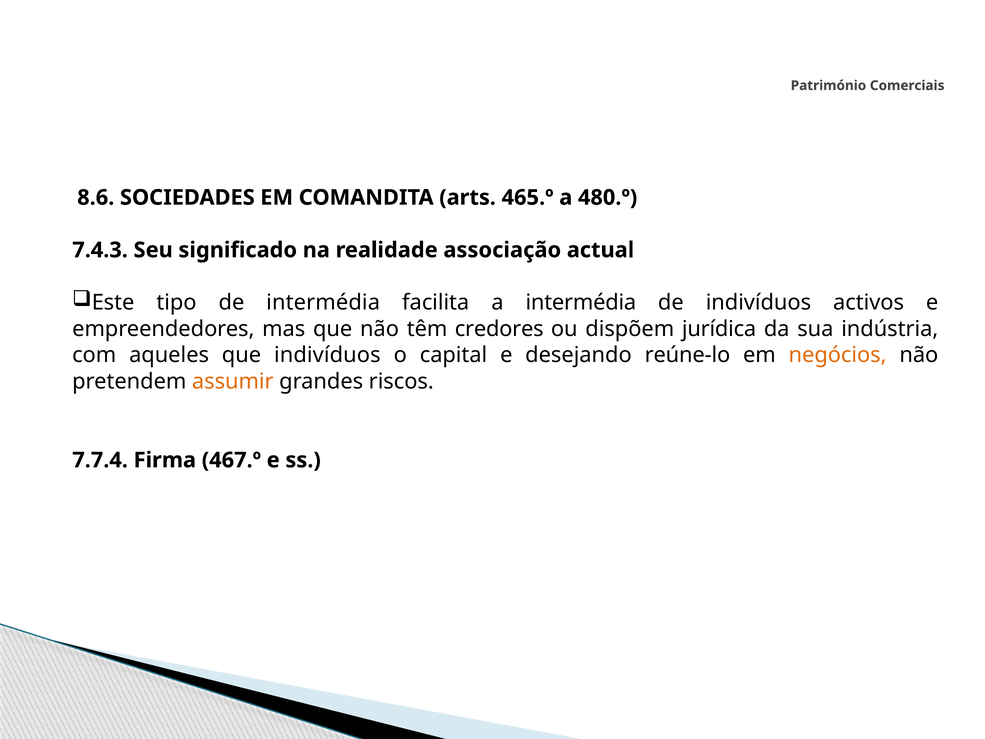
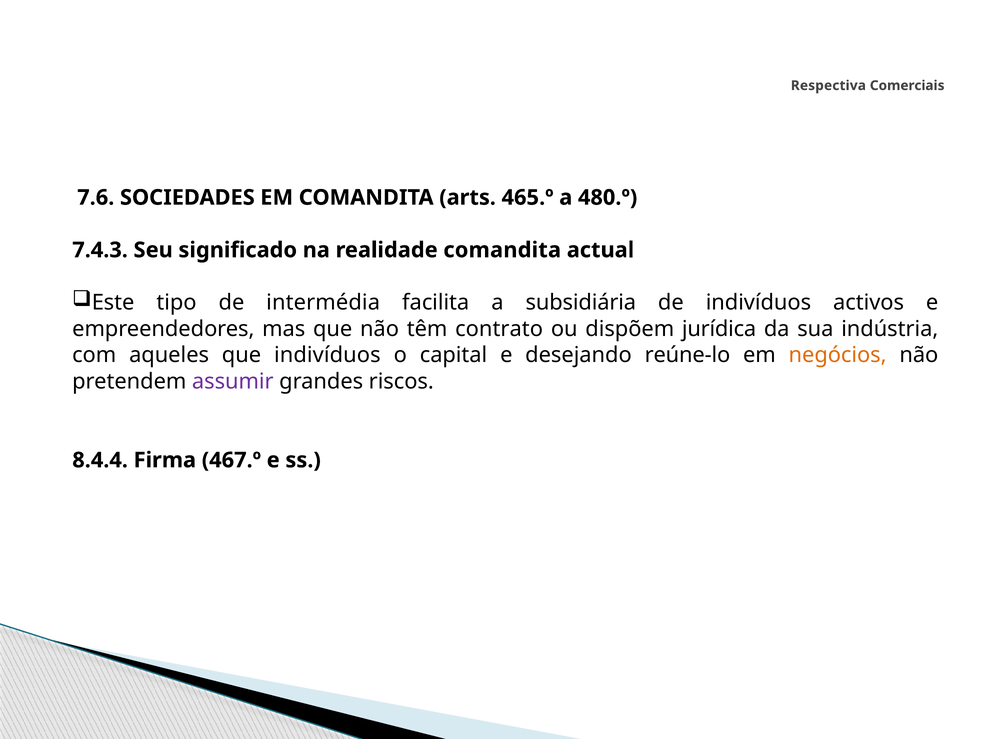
Património: Património -> Respectiva
8.6: 8.6 -> 7.6
realidade associação: associação -> comandita
a intermédia: intermédia -> subsidiária
credores: credores -> contrato
assumir colour: orange -> purple
7.7.4: 7.7.4 -> 8.4.4
